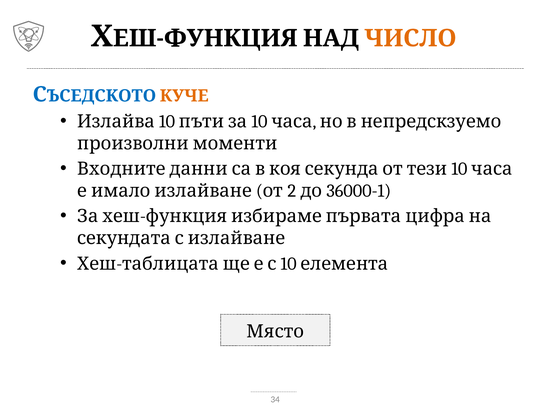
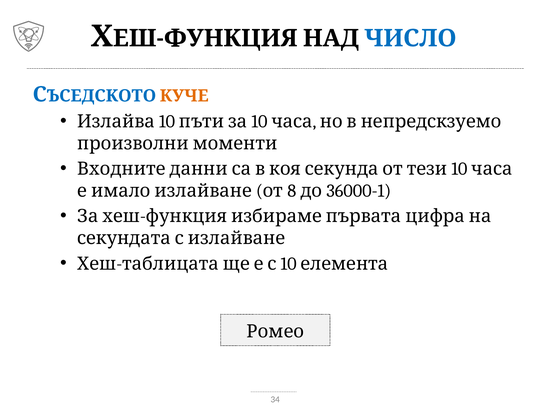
ЧИСЛО colour: orange -> blue
2: 2 -> 8
Място: Място -> Ромео
